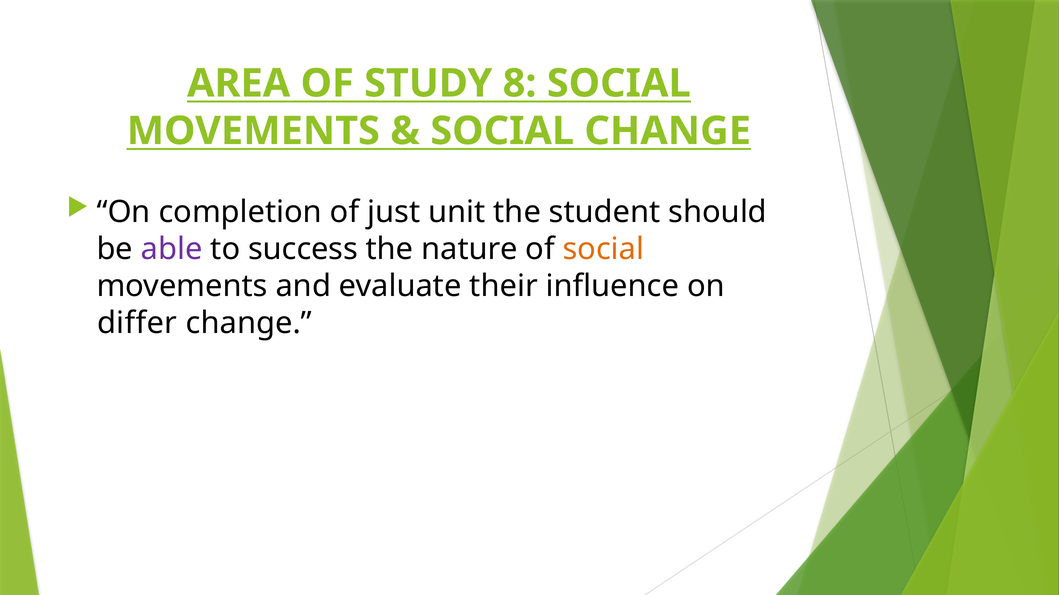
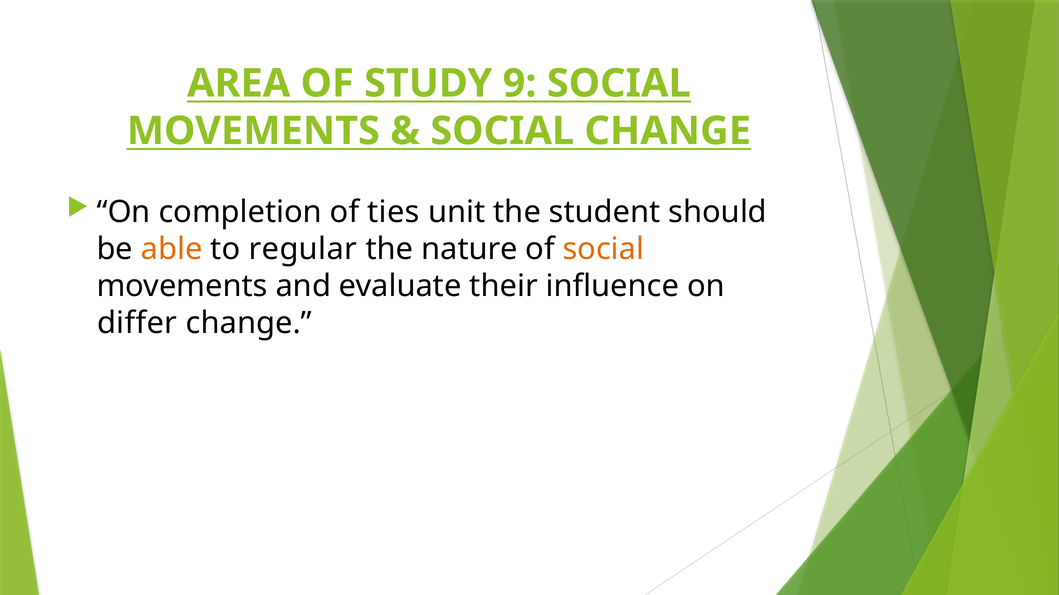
8: 8 -> 9
just: just -> ties
able colour: purple -> orange
success: success -> regular
